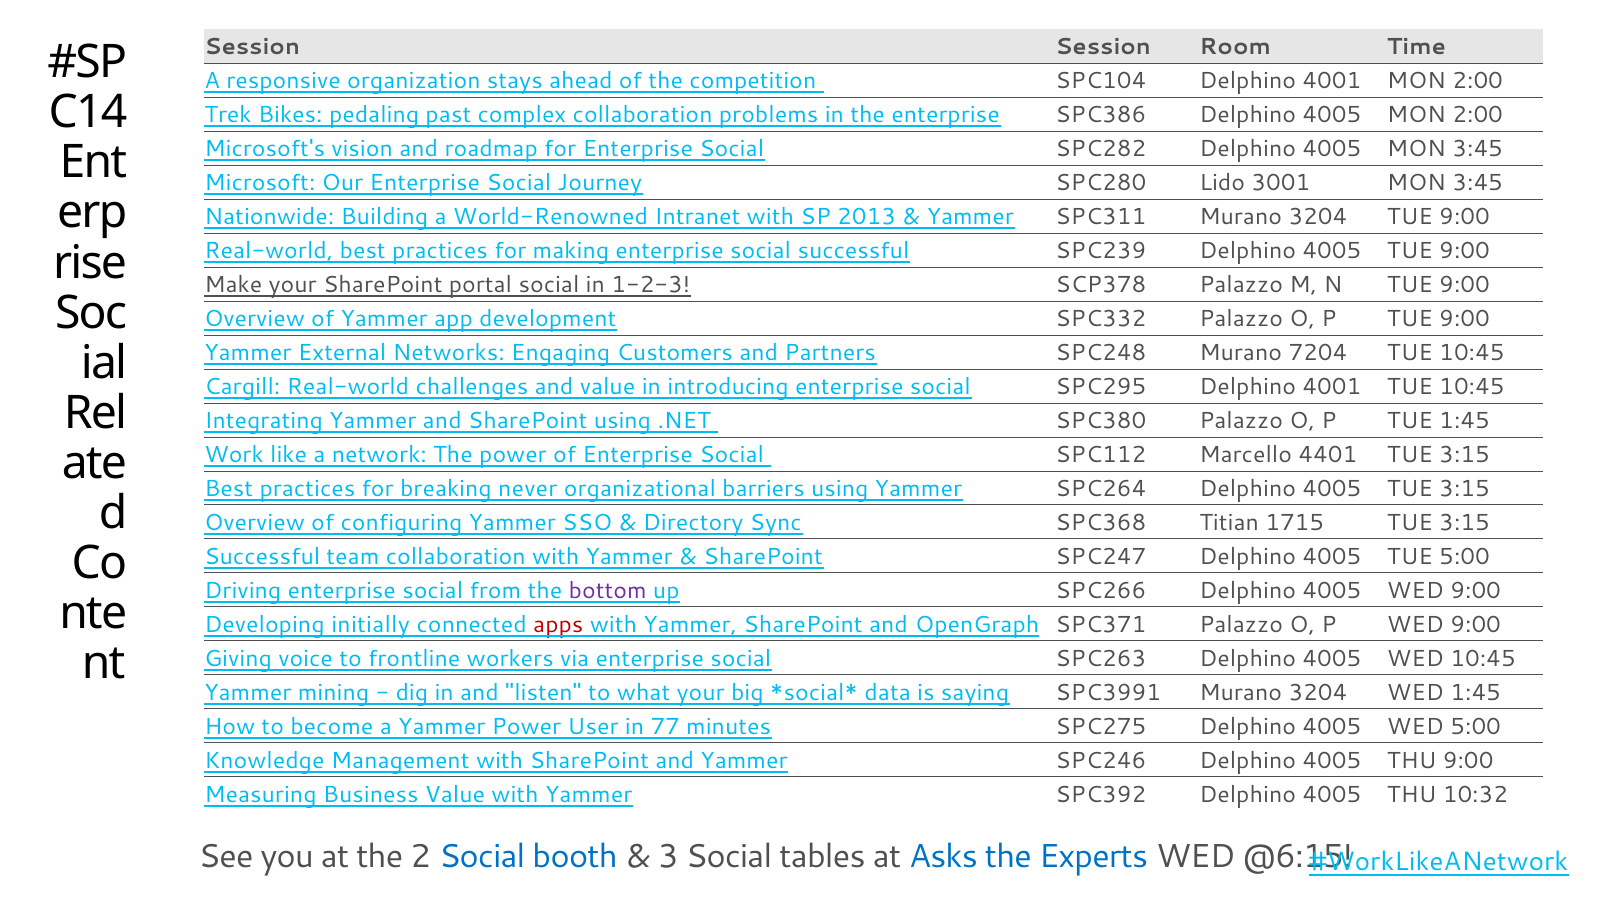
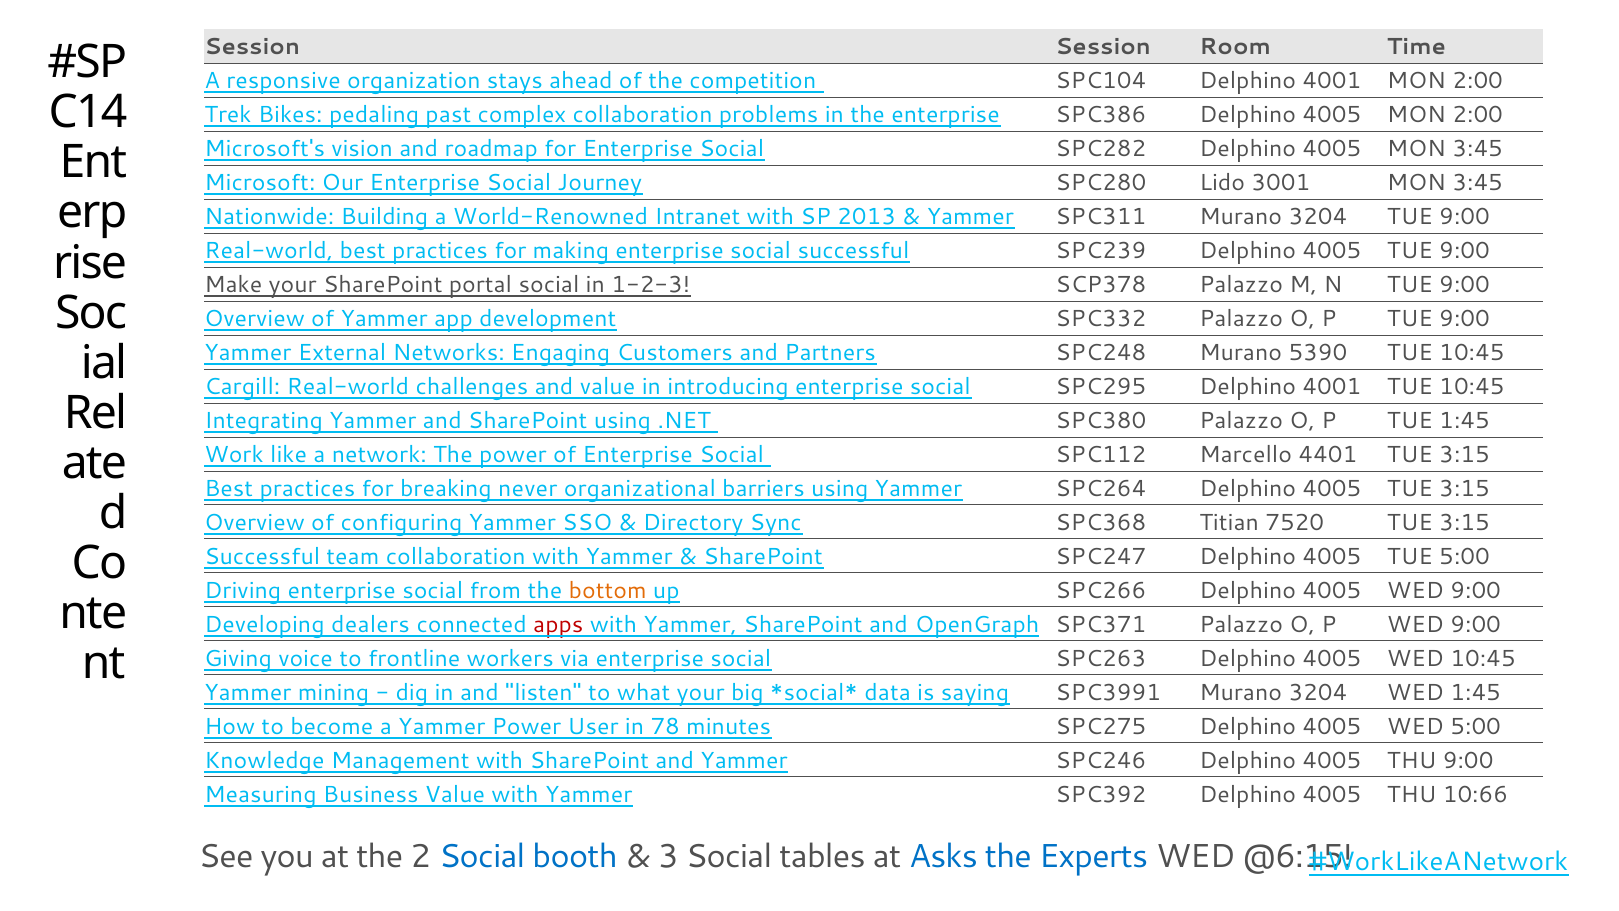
7204: 7204 -> 5390
1715: 1715 -> 7520
bottom colour: purple -> orange
initially: initially -> dealers
77: 77 -> 78
10:32: 10:32 -> 10:66
